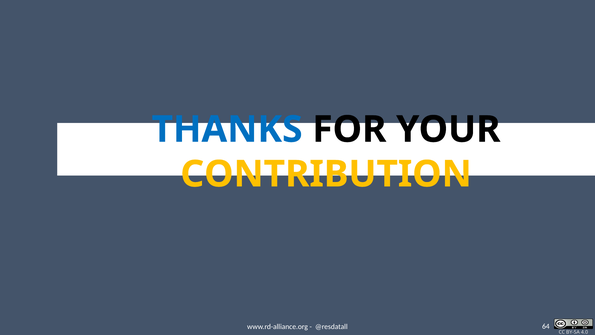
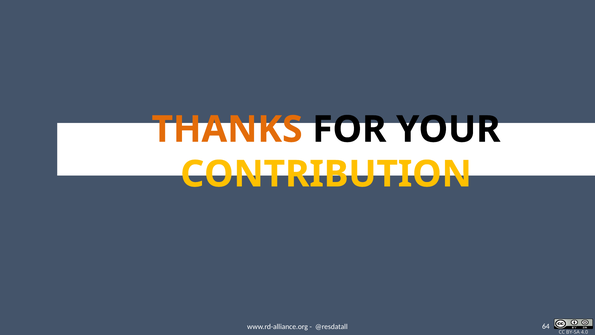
THANKS colour: blue -> orange
